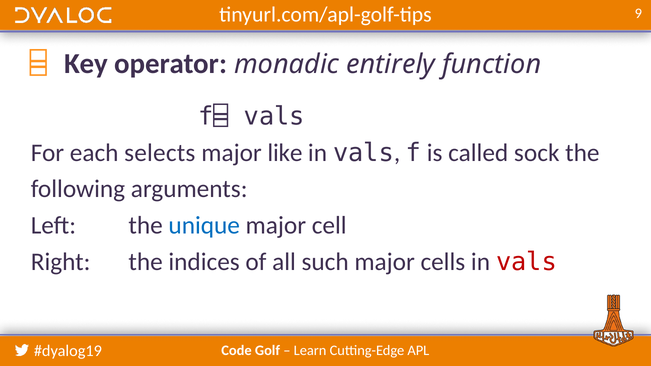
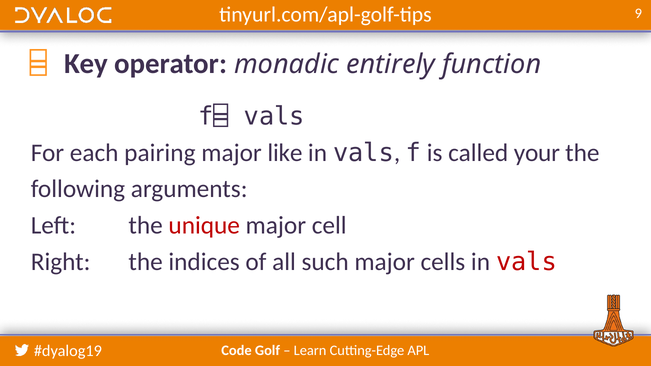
selects: selects -> pairing
sock: sock -> your
unique colour: blue -> red
